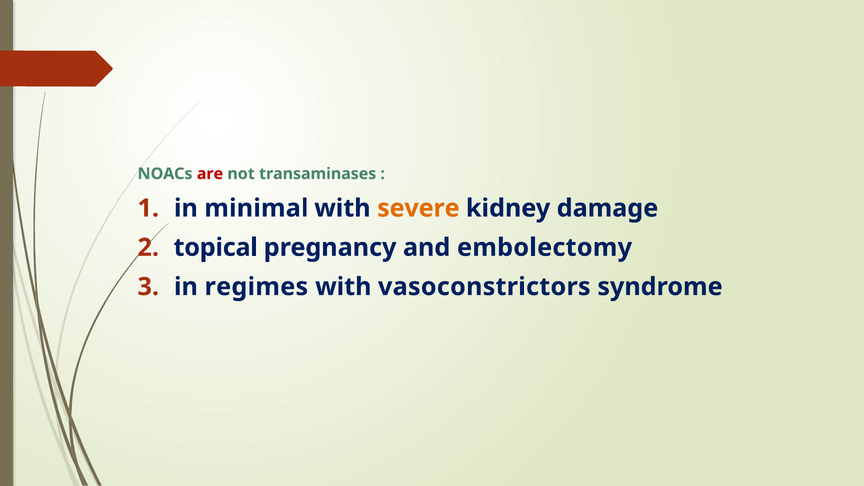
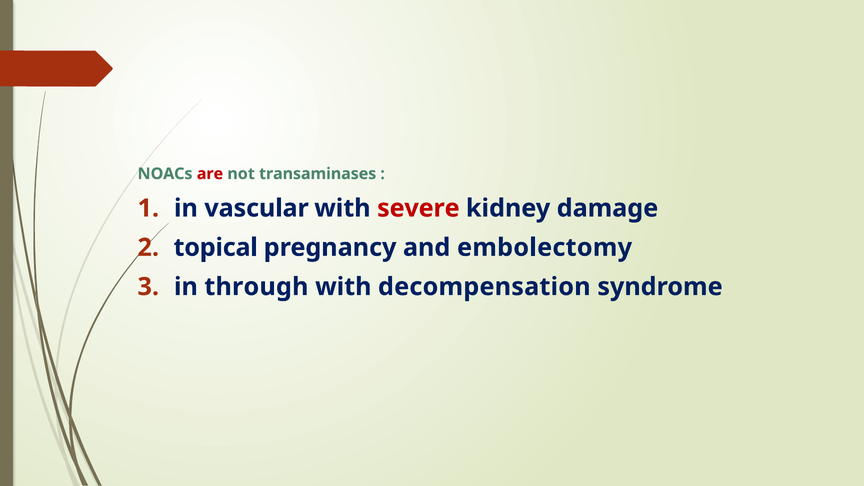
minimal: minimal -> vascular
severe colour: orange -> red
regimes: regimes -> through
vasoconstrictors: vasoconstrictors -> decompensation
